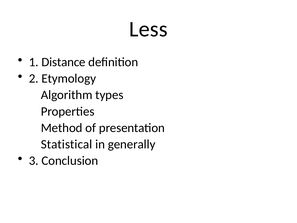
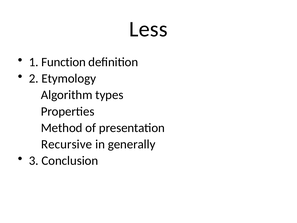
Distance: Distance -> Function
Statistical: Statistical -> Recursive
